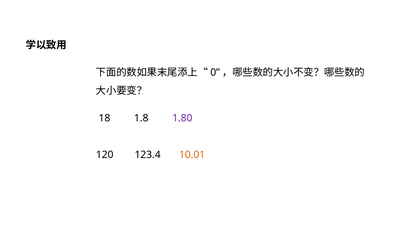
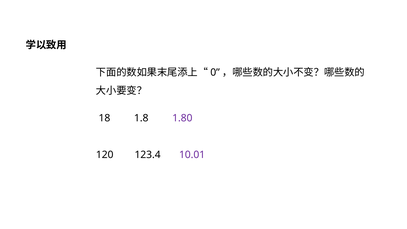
10.01 colour: orange -> purple
